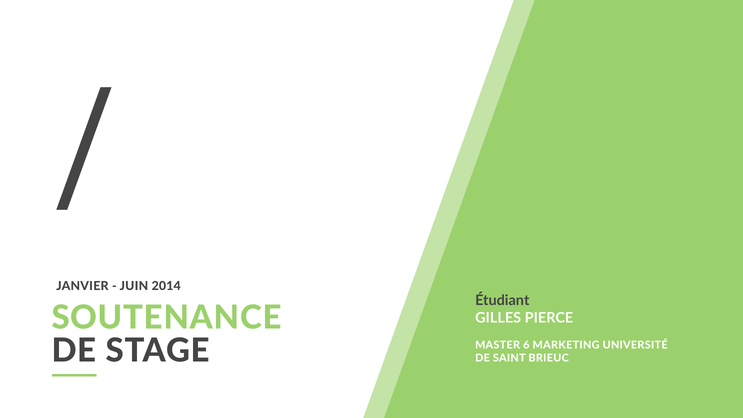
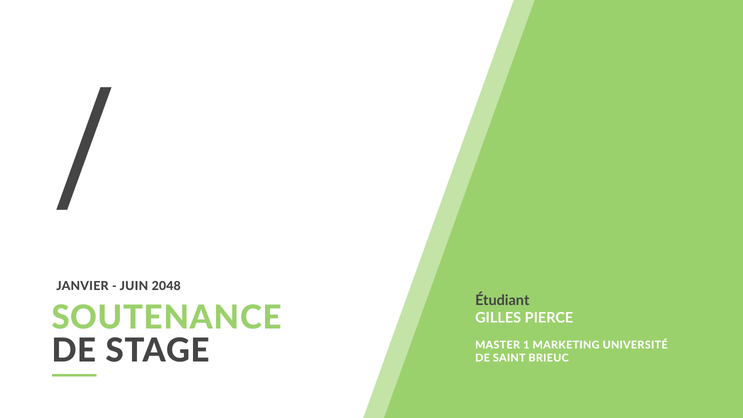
2014: 2014 -> 2048
6: 6 -> 1
